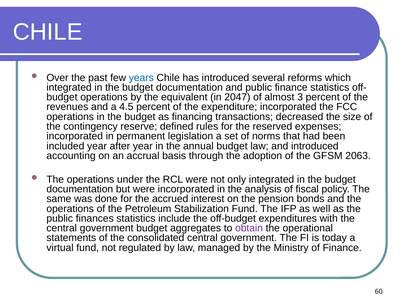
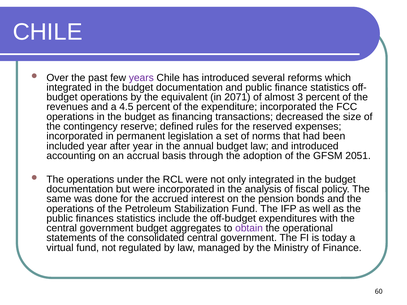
years colour: blue -> purple
2047: 2047 -> 2071
2063: 2063 -> 2051
